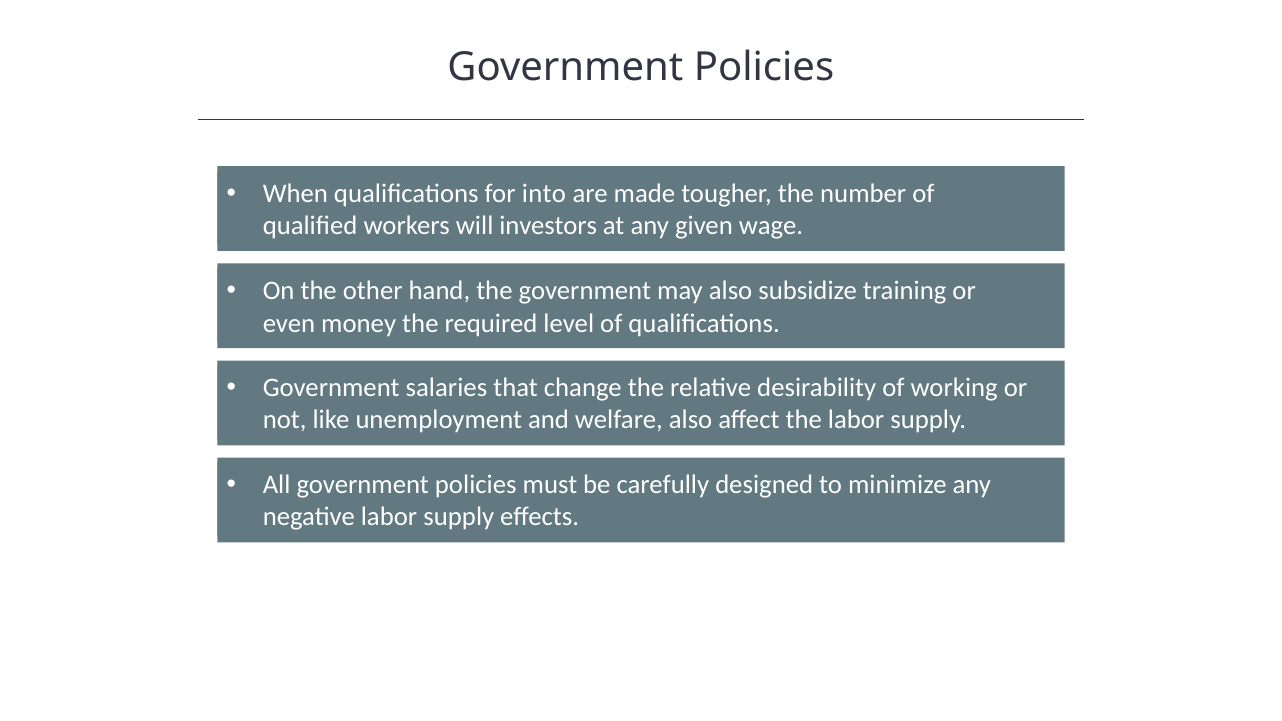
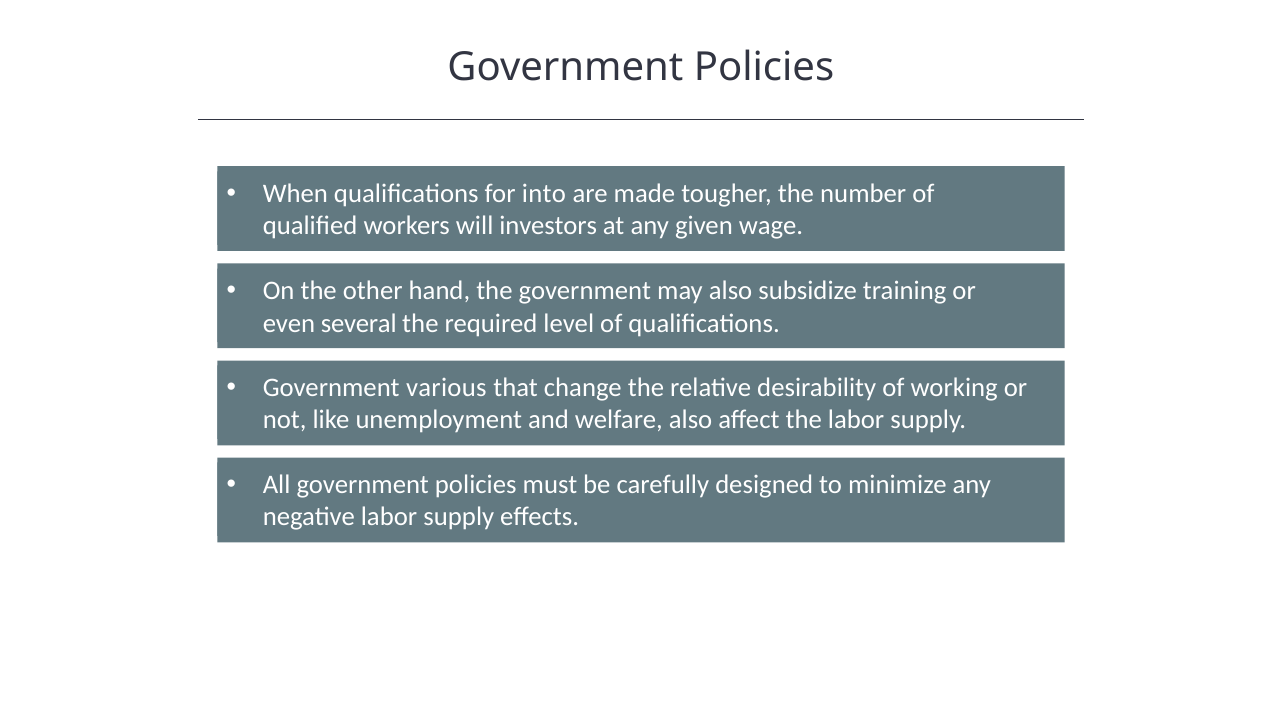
money: money -> several
salaries: salaries -> various
